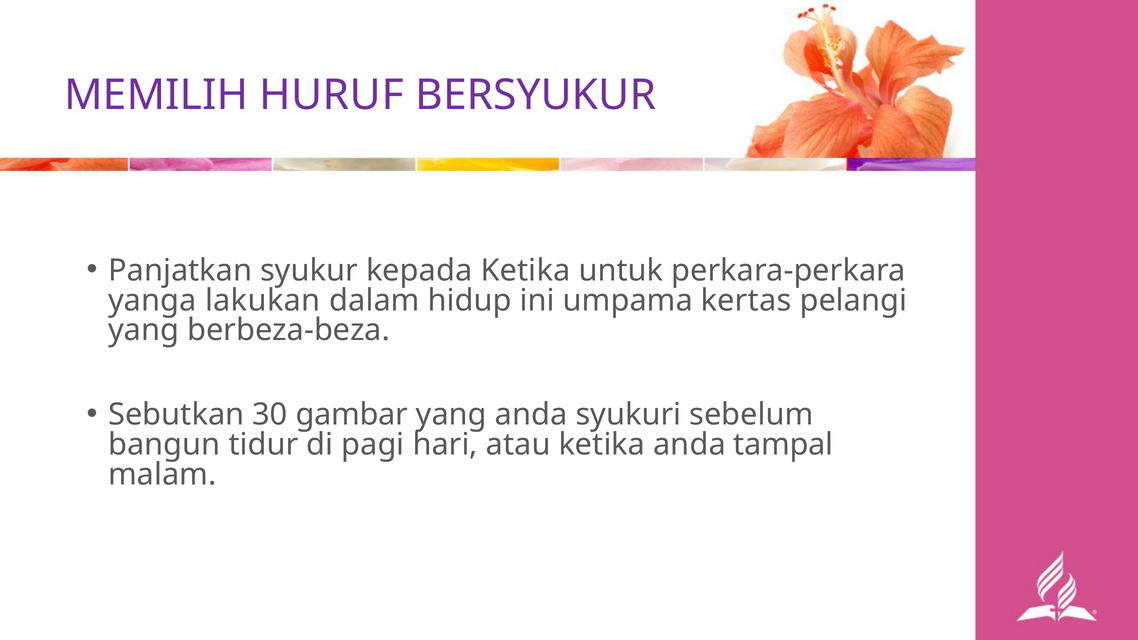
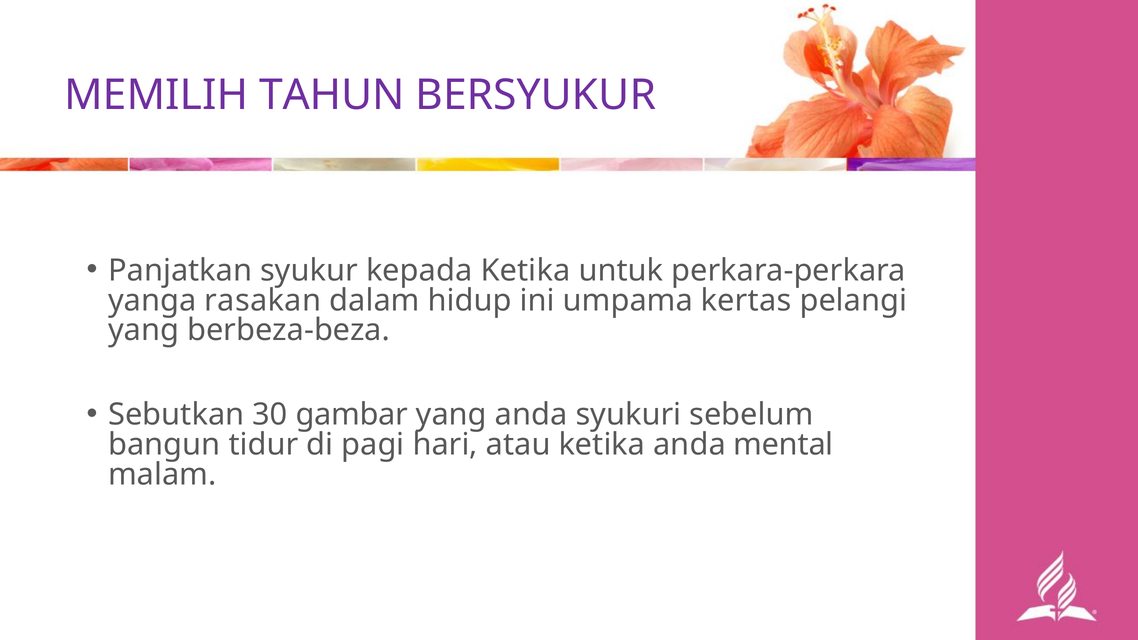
HURUF: HURUF -> TAHUN
lakukan: lakukan -> rasakan
tampal: tampal -> mental
